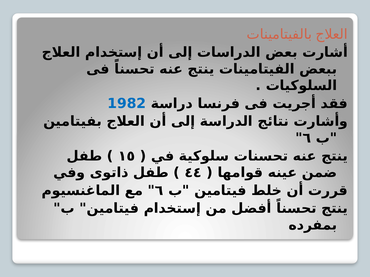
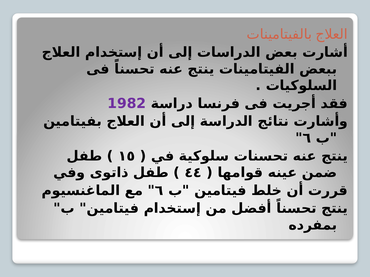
1982 colour: blue -> purple
